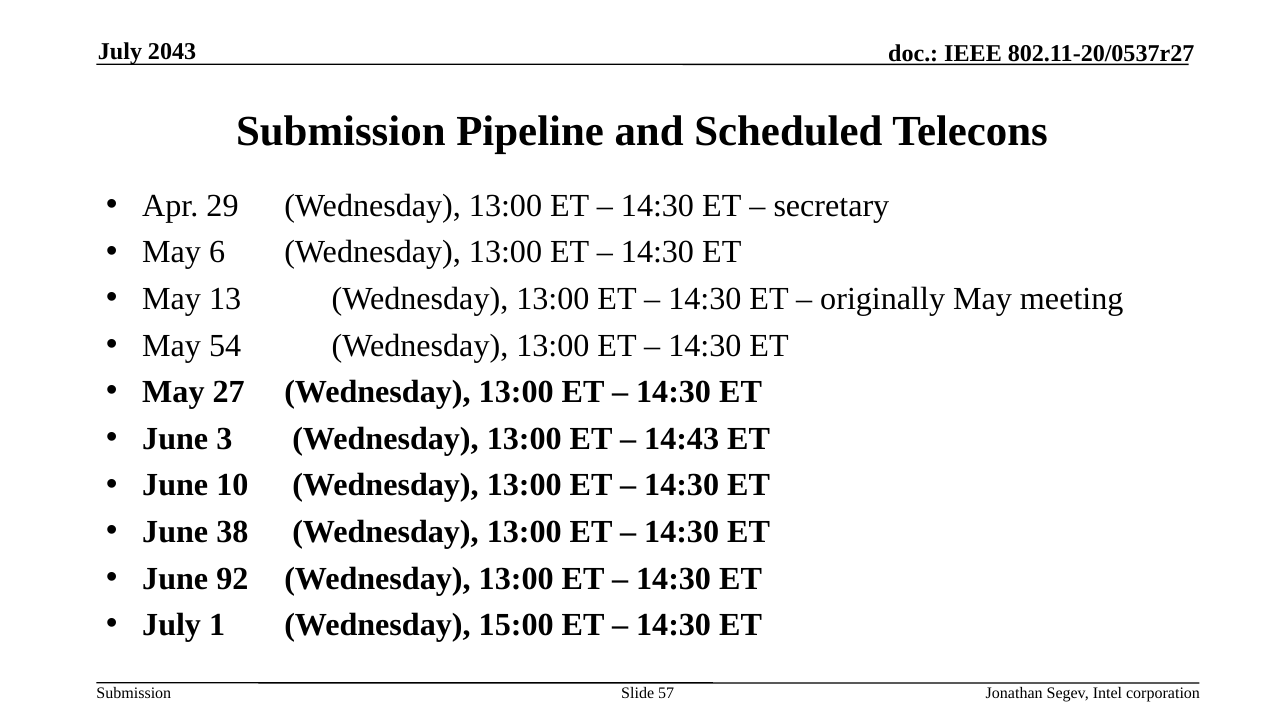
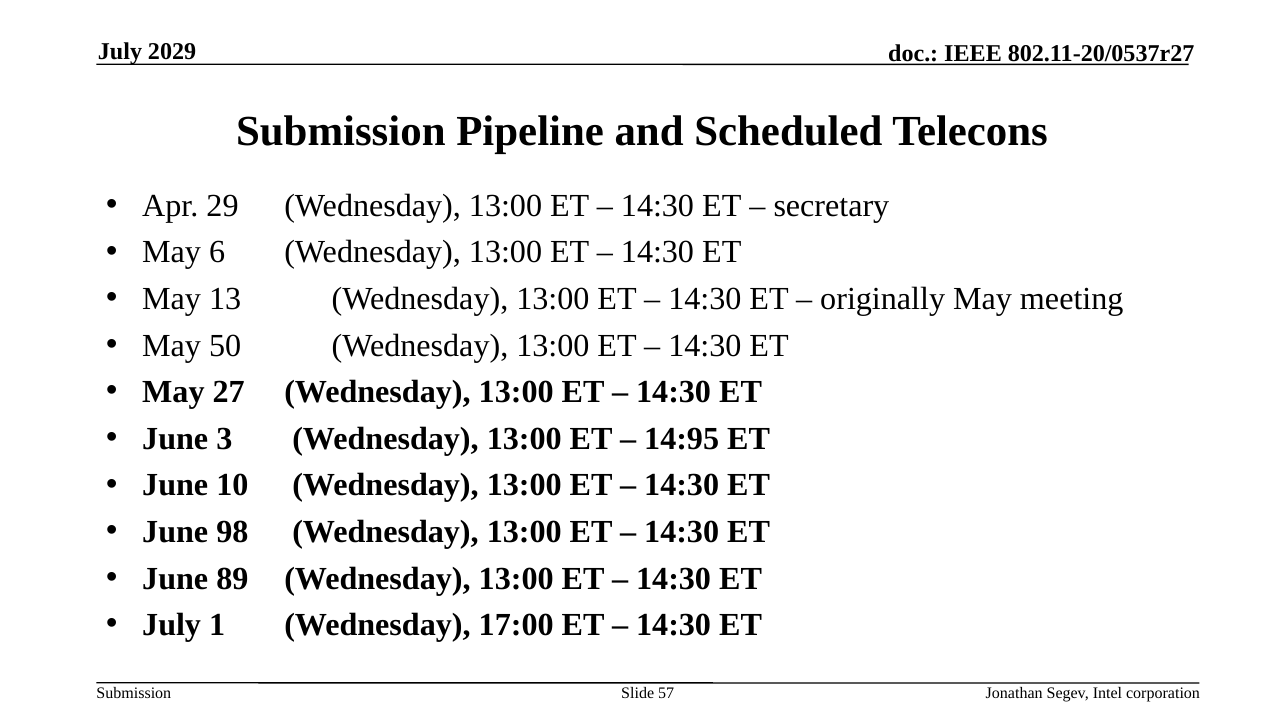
2043: 2043 -> 2029
54: 54 -> 50
14:43: 14:43 -> 14:95
38: 38 -> 98
92: 92 -> 89
15:00: 15:00 -> 17:00
